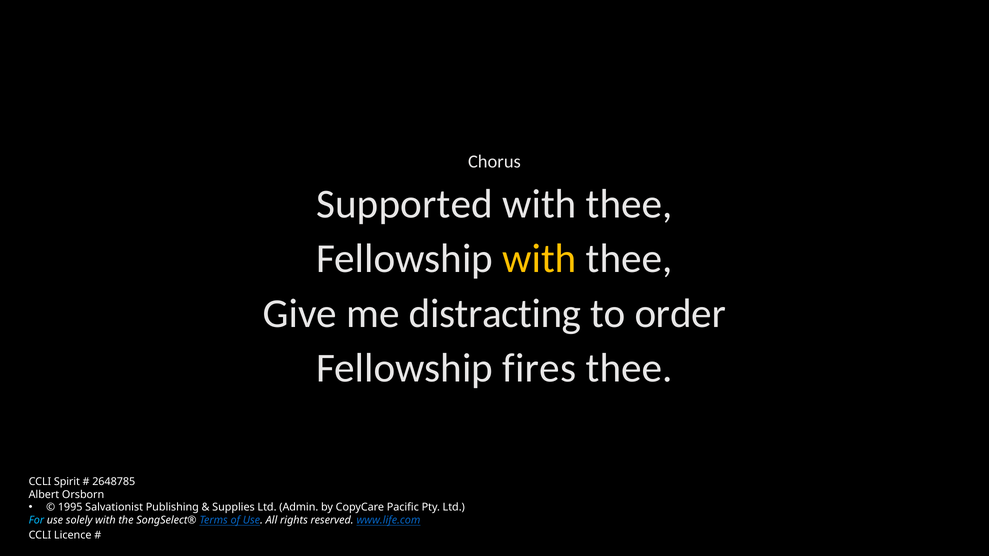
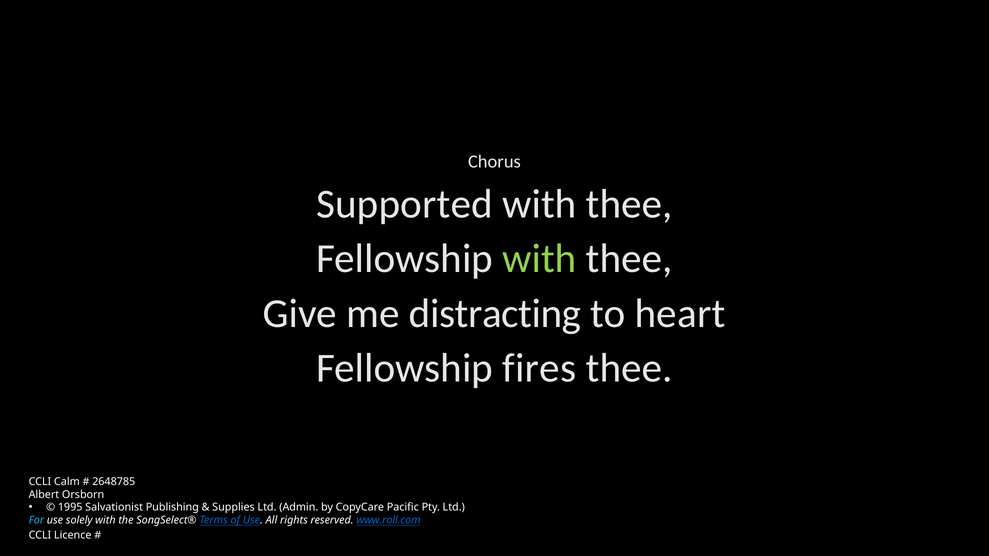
with at (539, 259) colour: yellow -> light green
order: order -> heart
Spirit: Spirit -> Calm
www.life.com: www.life.com -> www.roll.com
